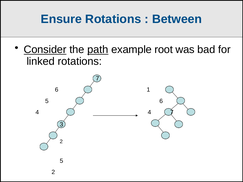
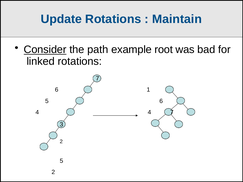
Ensure: Ensure -> Update
Between: Between -> Maintain
path at (98, 50) underline: present -> none
